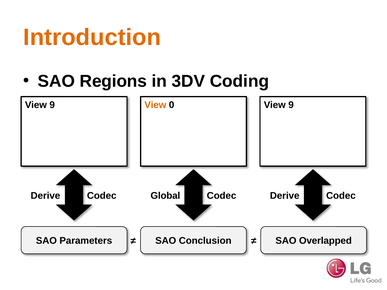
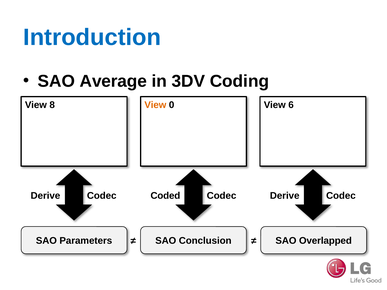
Introduction colour: orange -> blue
Regions: Regions -> Average
9 at (52, 105): 9 -> 8
9 at (291, 105): 9 -> 6
Global: Global -> Coded
